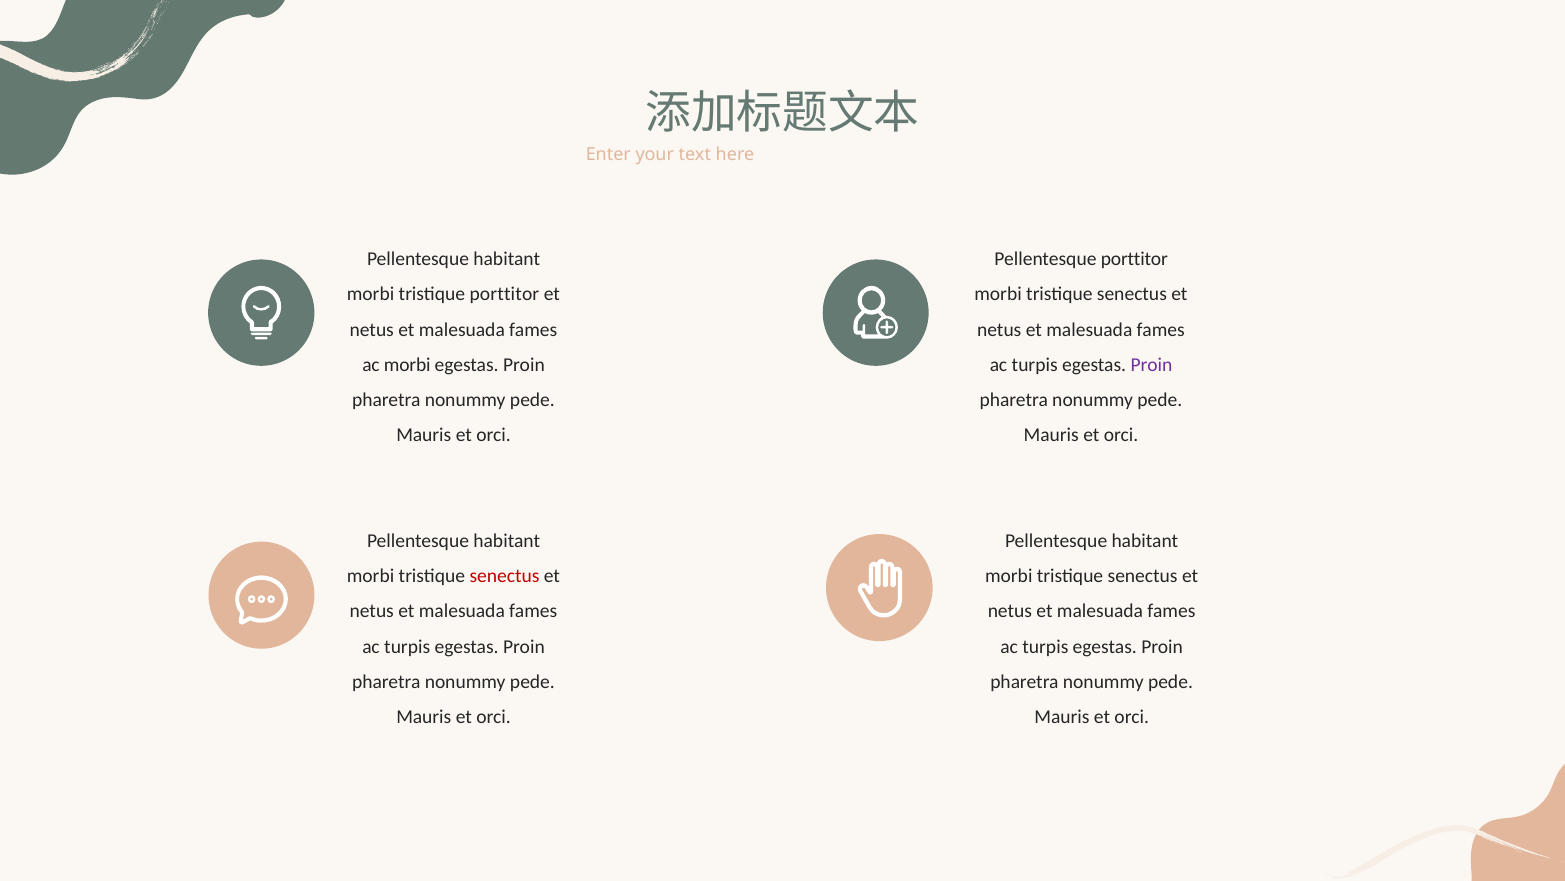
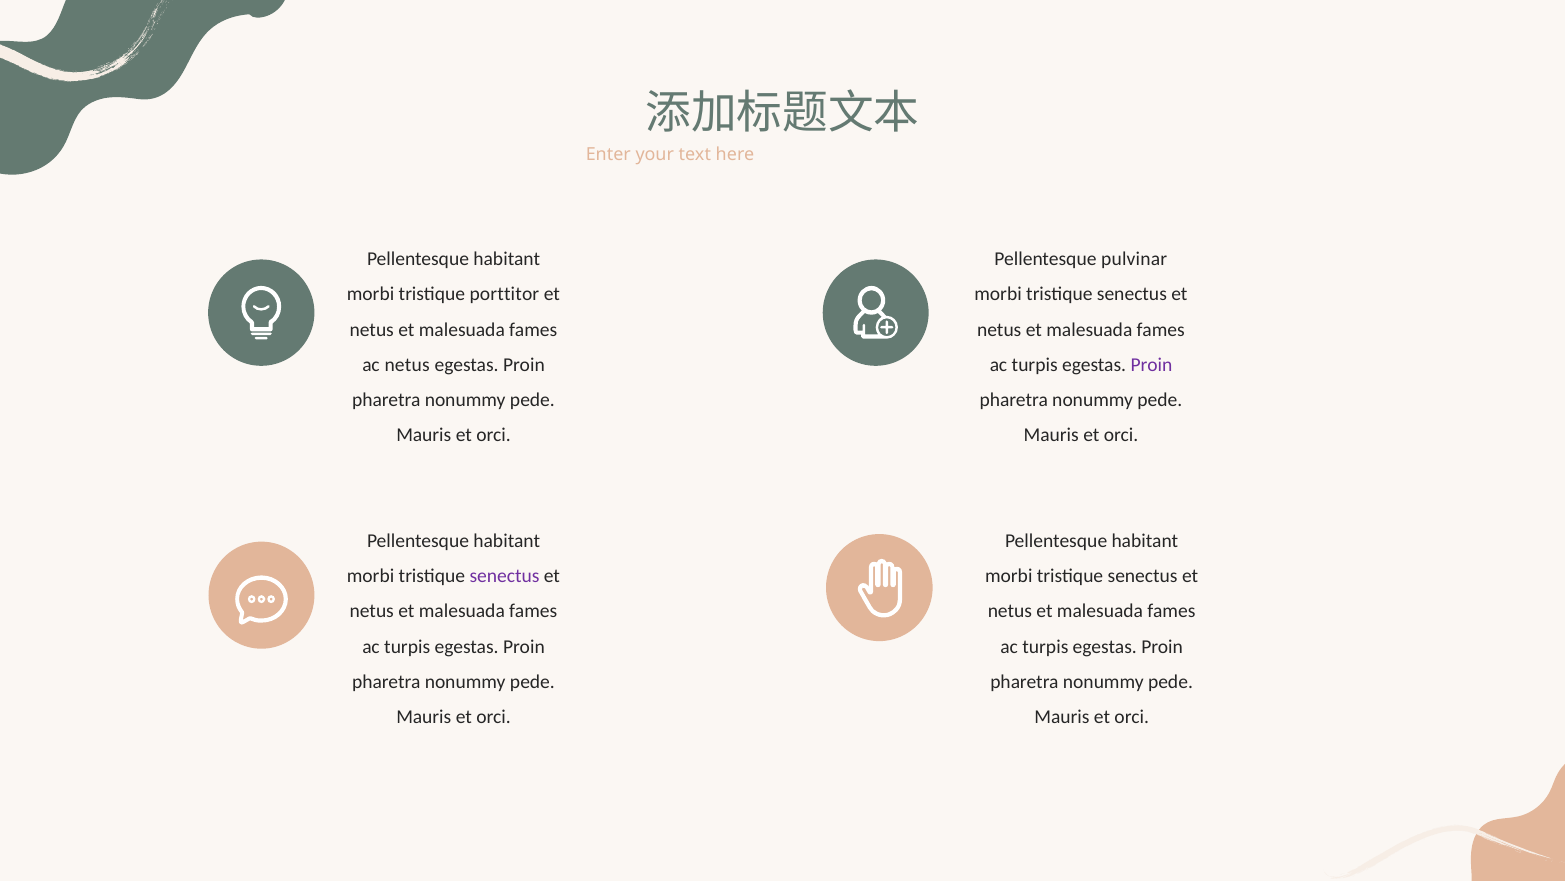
Pellentesque porttitor: porttitor -> pulvinar
ac morbi: morbi -> netus
senectus at (504, 576) colour: red -> purple
